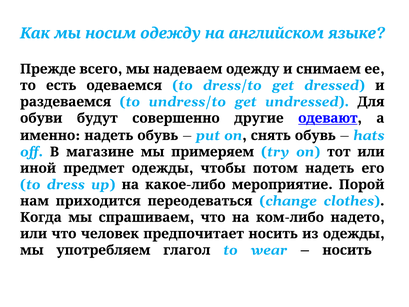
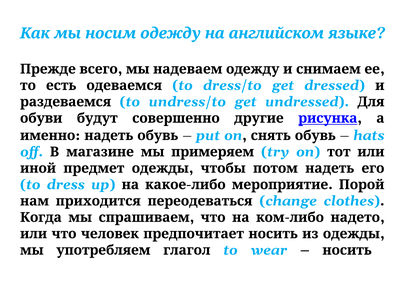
одевают: одевают -> рисунка
